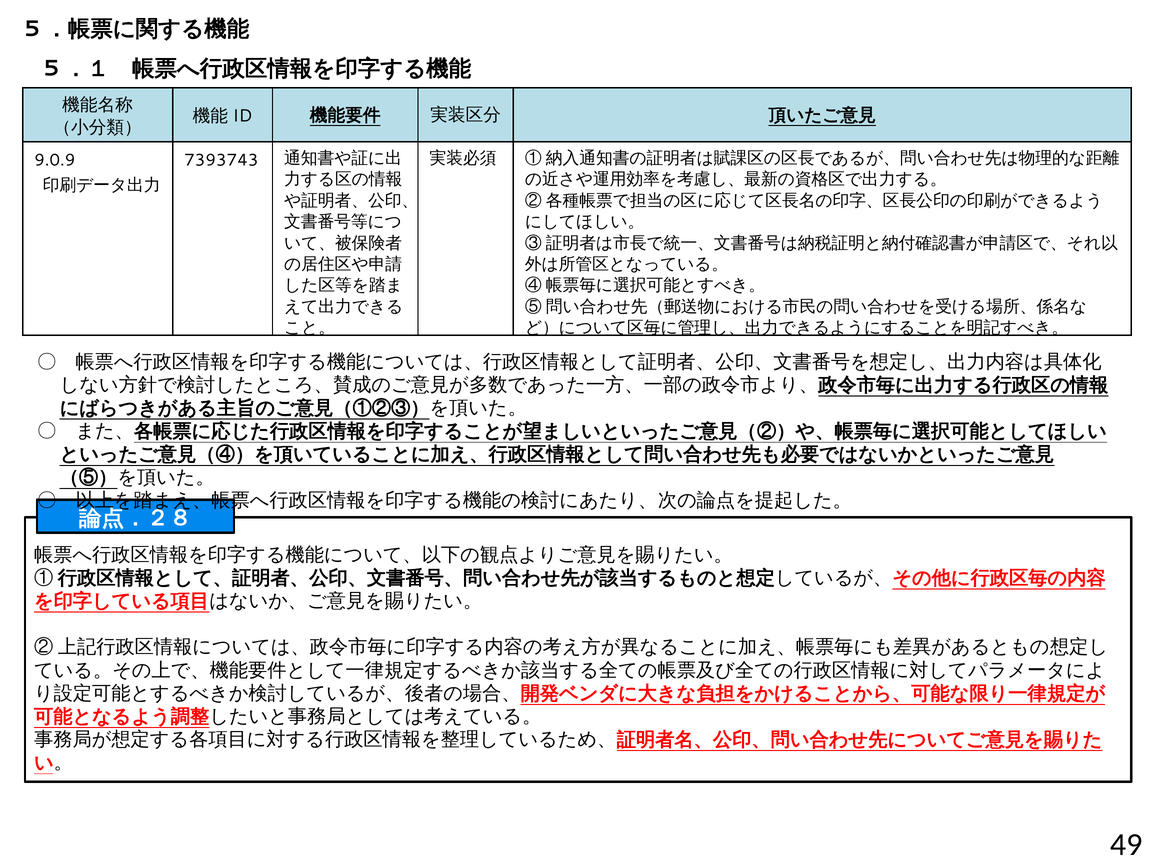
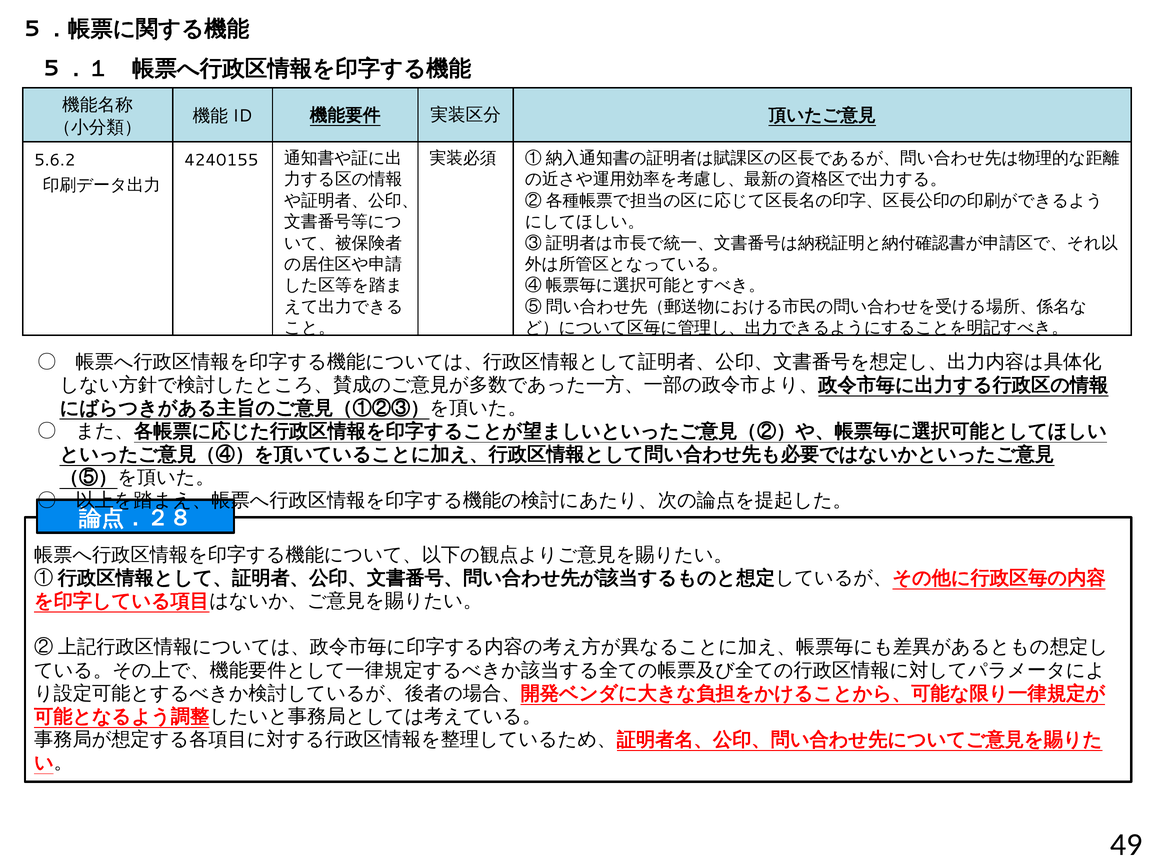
9.0.9: 9.0.9 -> 5.6.2
7393743: 7393743 -> 4240155
